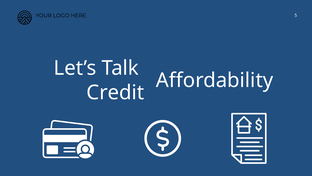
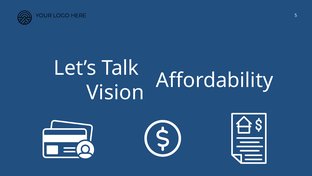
Credit: Credit -> Vision
